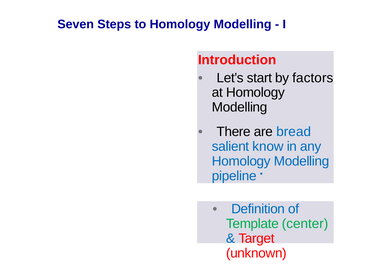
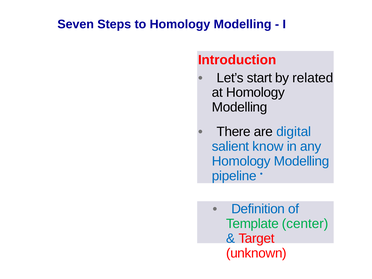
factors: factors -> related
bread: bread -> digital
